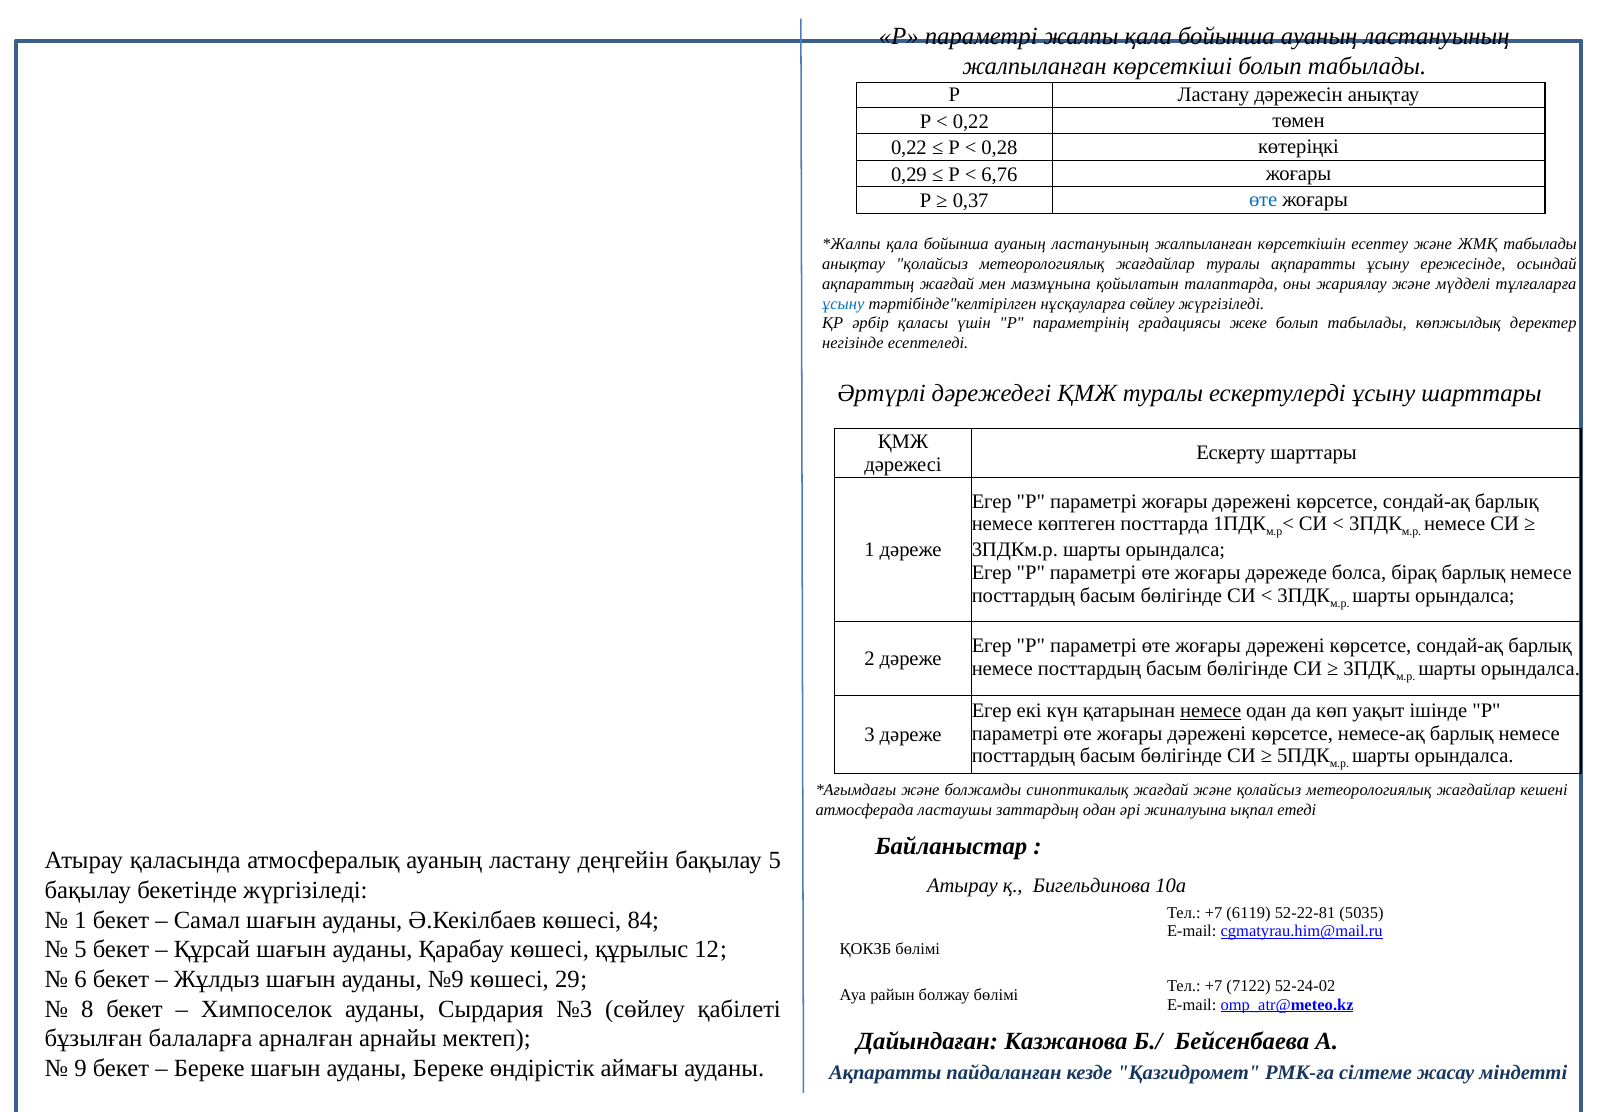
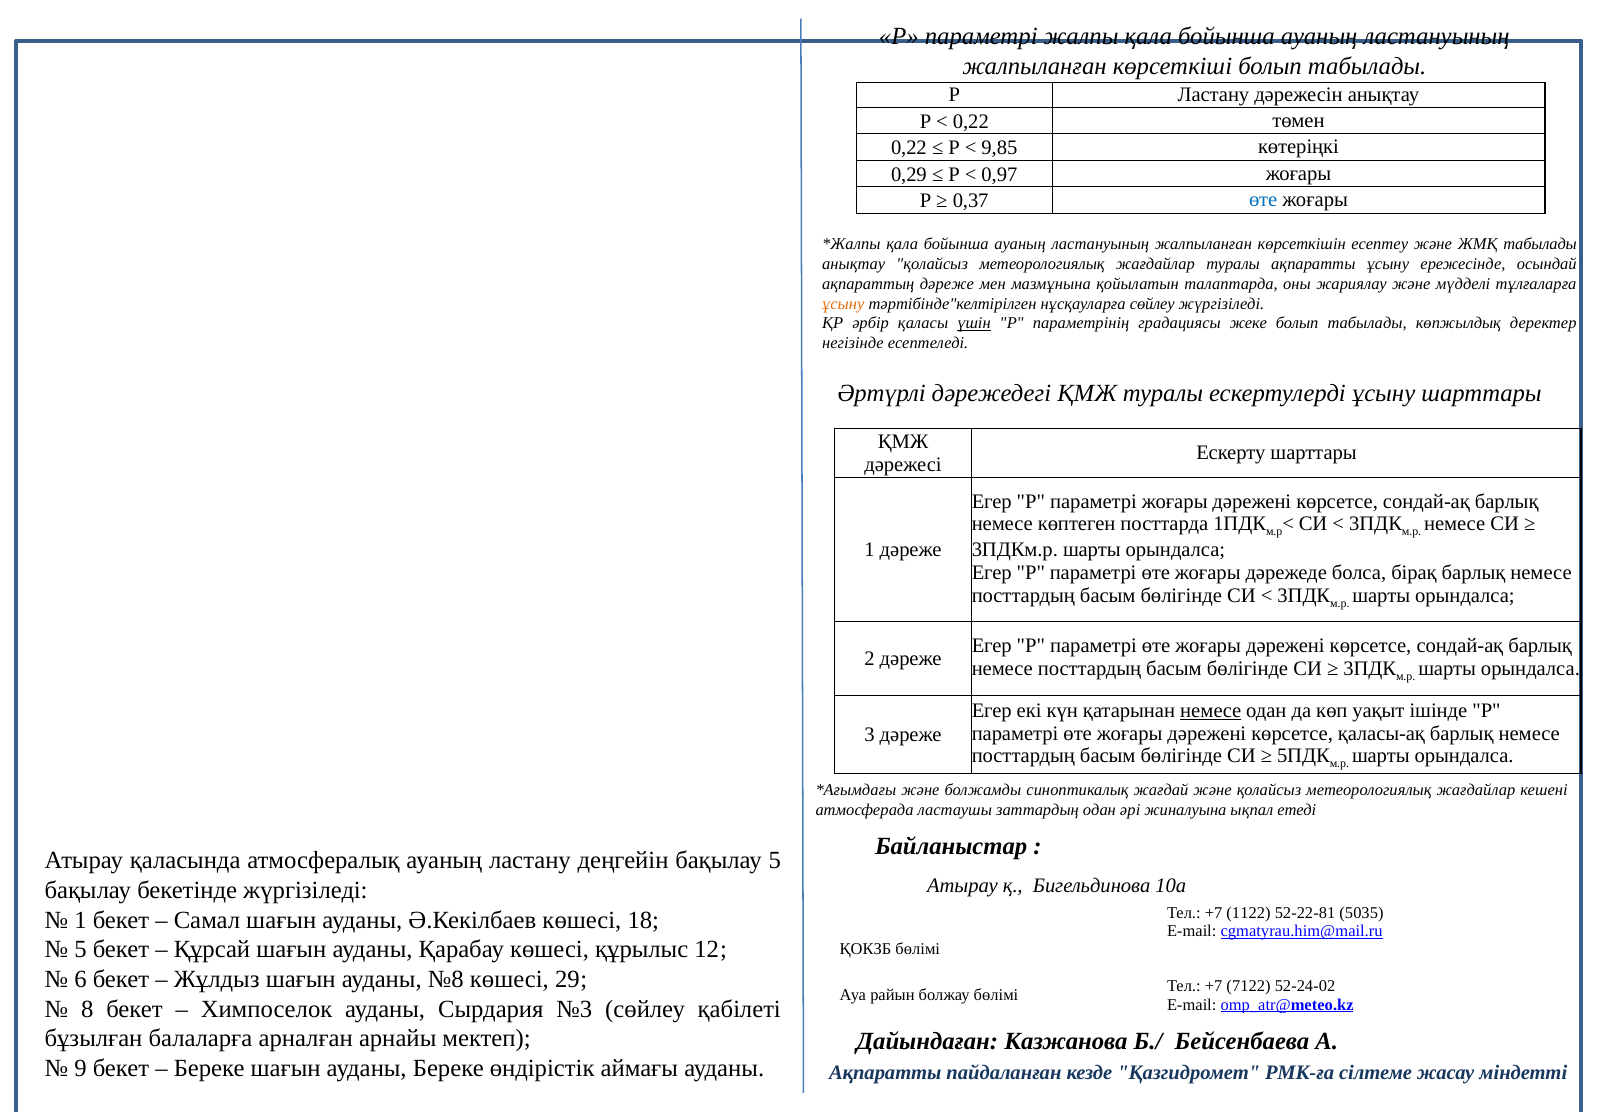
0,28: 0,28 -> 9,85
6,76: 6,76 -> 0,97
ақпараттың жағдай: жағдай -> дәреже
ұсыну at (843, 304) colour: blue -> orange
үшін underline: none -> present
немесе-ақ: немесе-ақ -> қаласы-ақ
6119: 6119 -> 1122
84: 84 -> 18
№9: №9 -> №8
